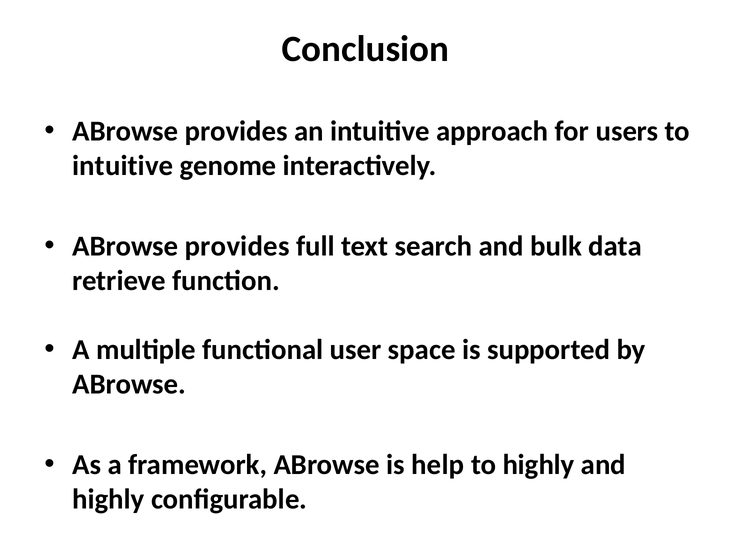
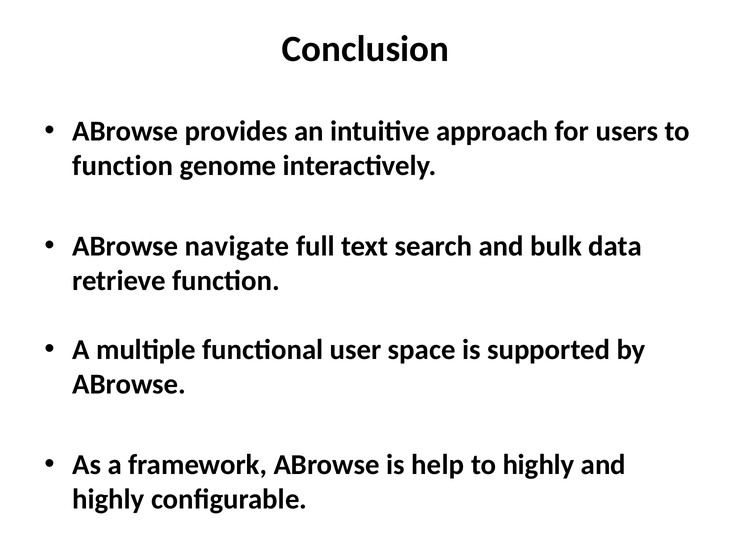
intuitive at (123, 166): intuitive -> function
provides at (237, 247): provides -> navigate
